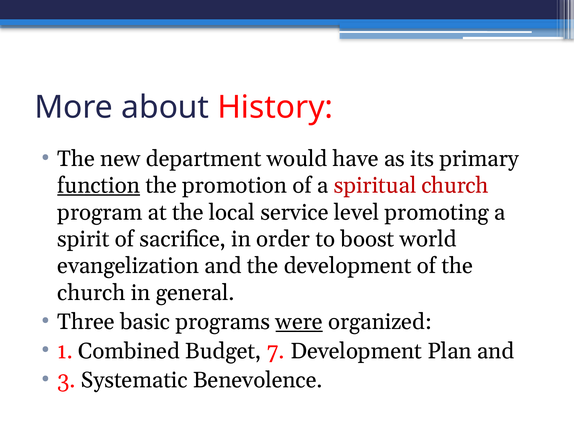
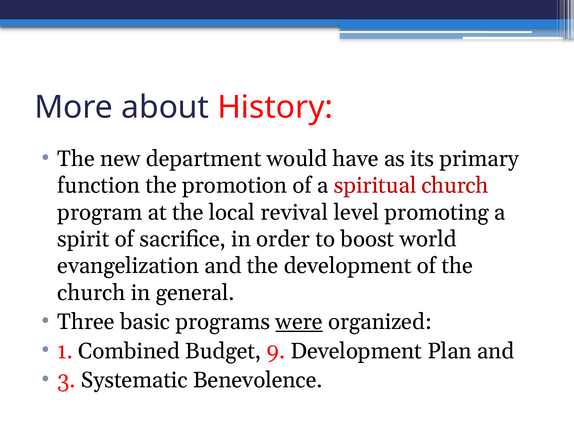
function underline: present -> none
service: service -> revival
7: 7 -> 9
